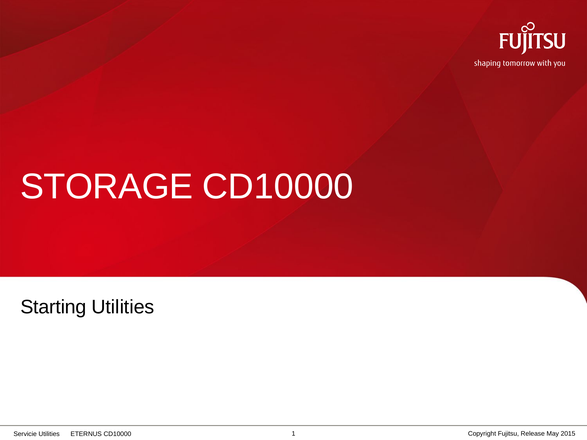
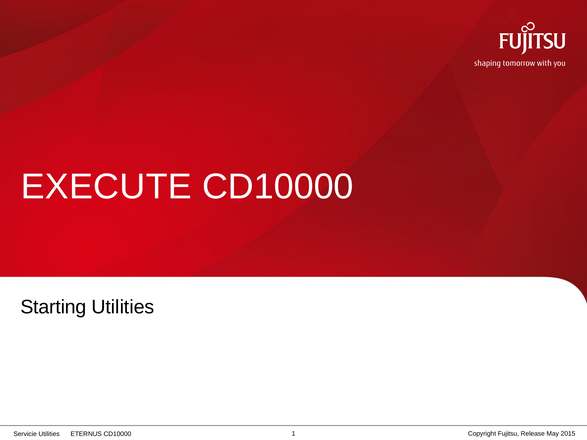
STORAGE: STORAGE -> EXECUTE
